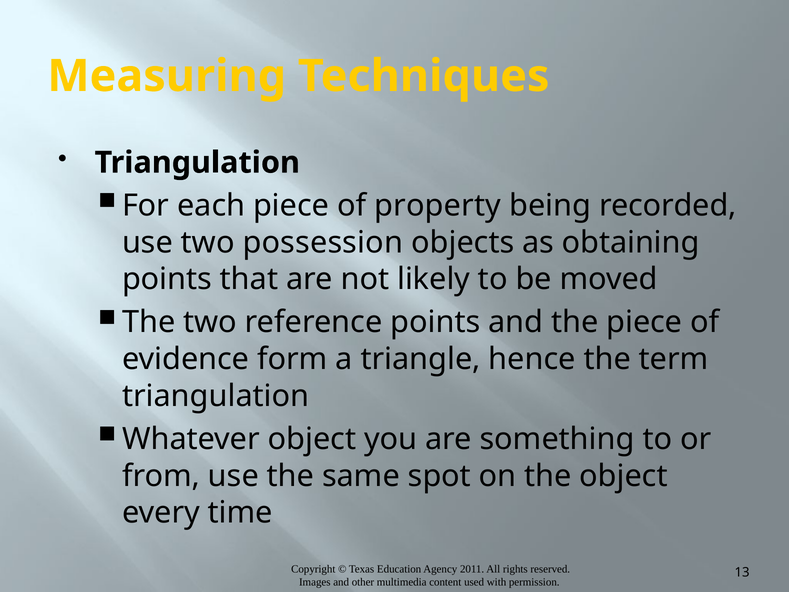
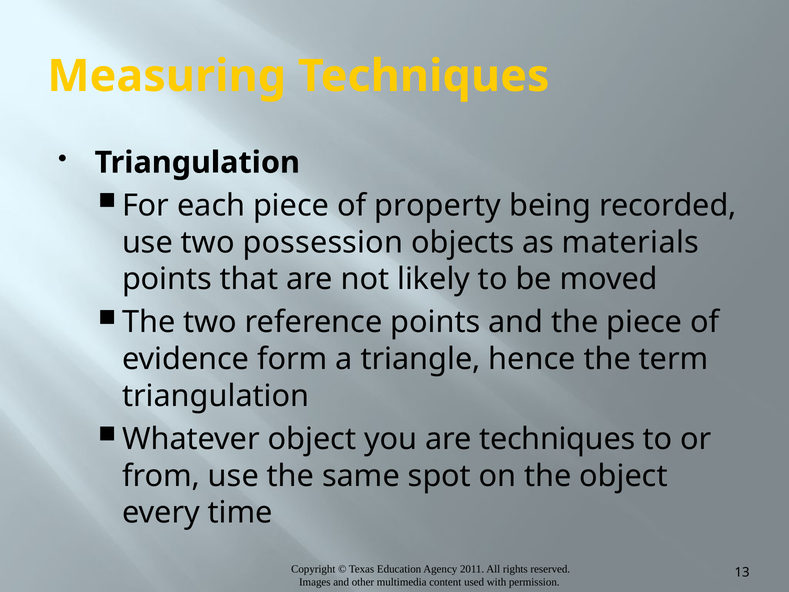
obtaining: obtaining -> materials
are something: something -> techniques
